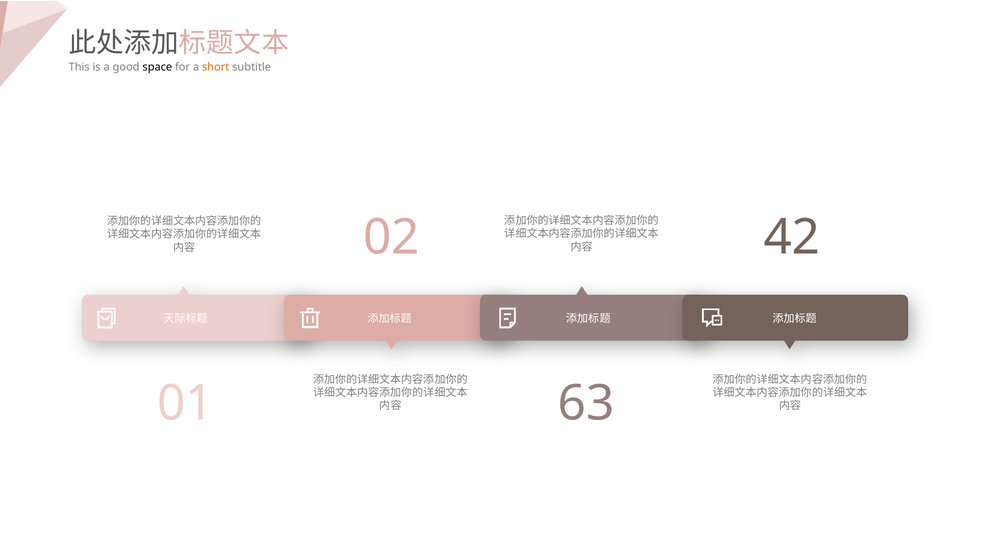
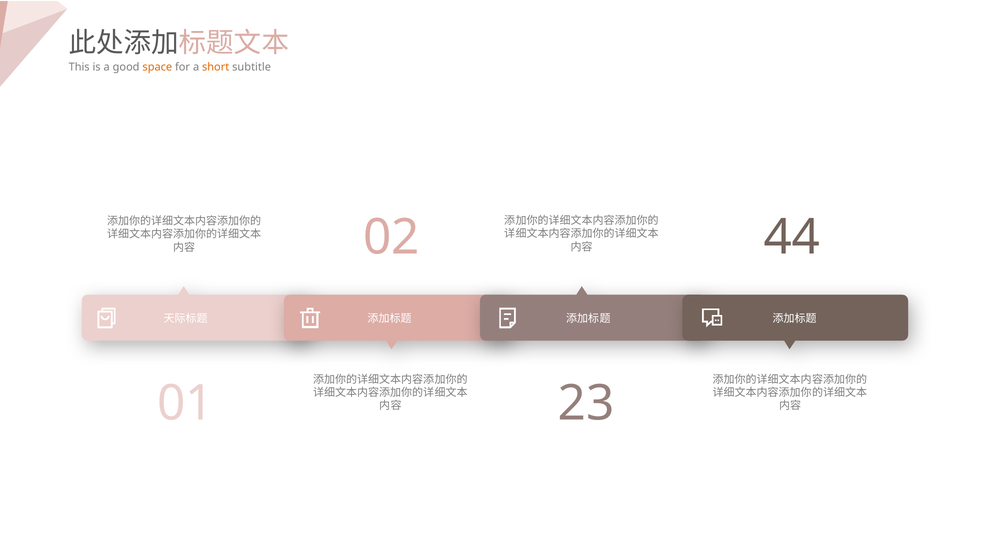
space colour: black -> orange
42: 42 -> 44
63: 63 -> 23
